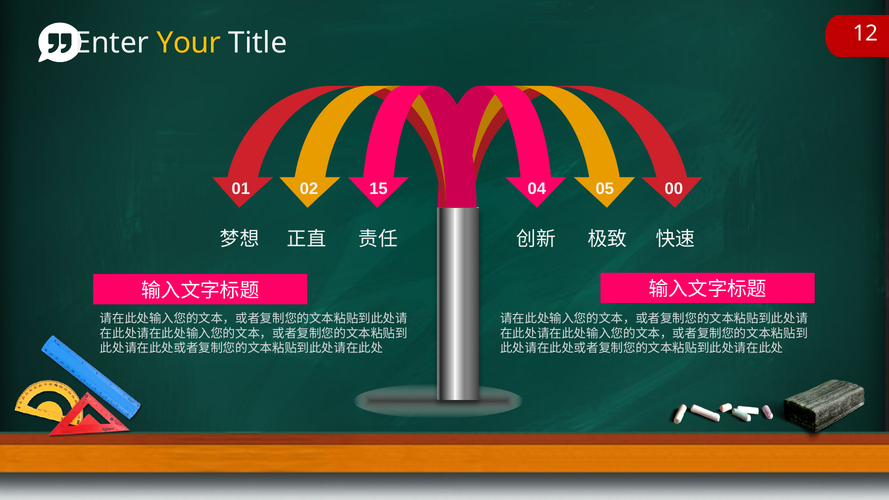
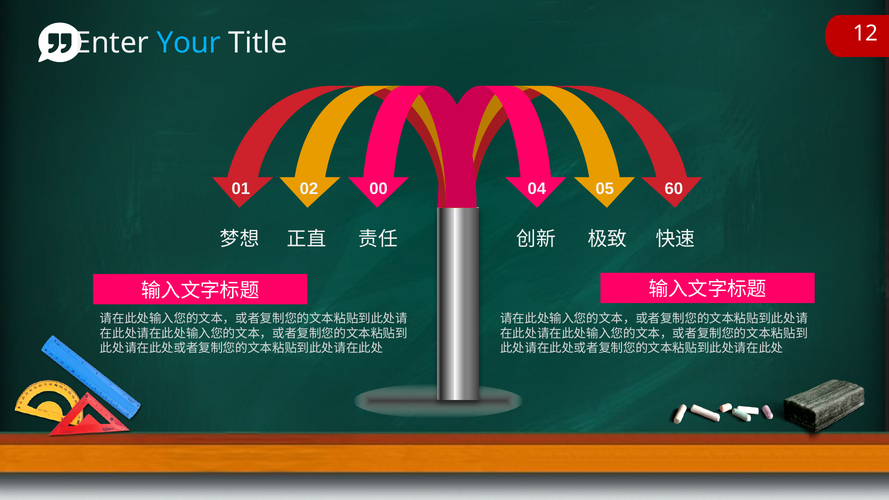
Your colour: yellow -> light blue
15: 15 -> 00
00: 00 -> 60
